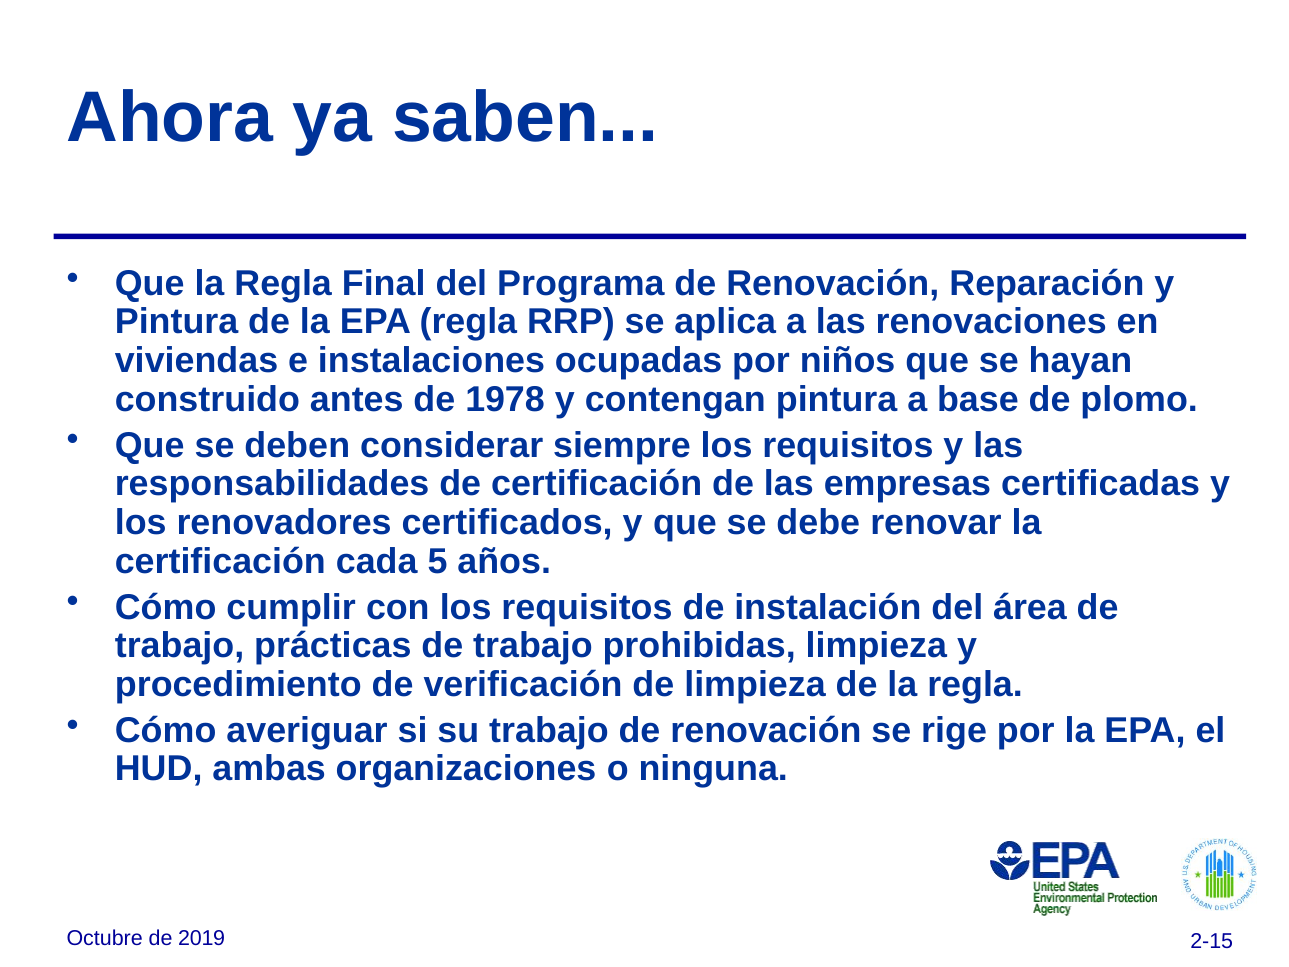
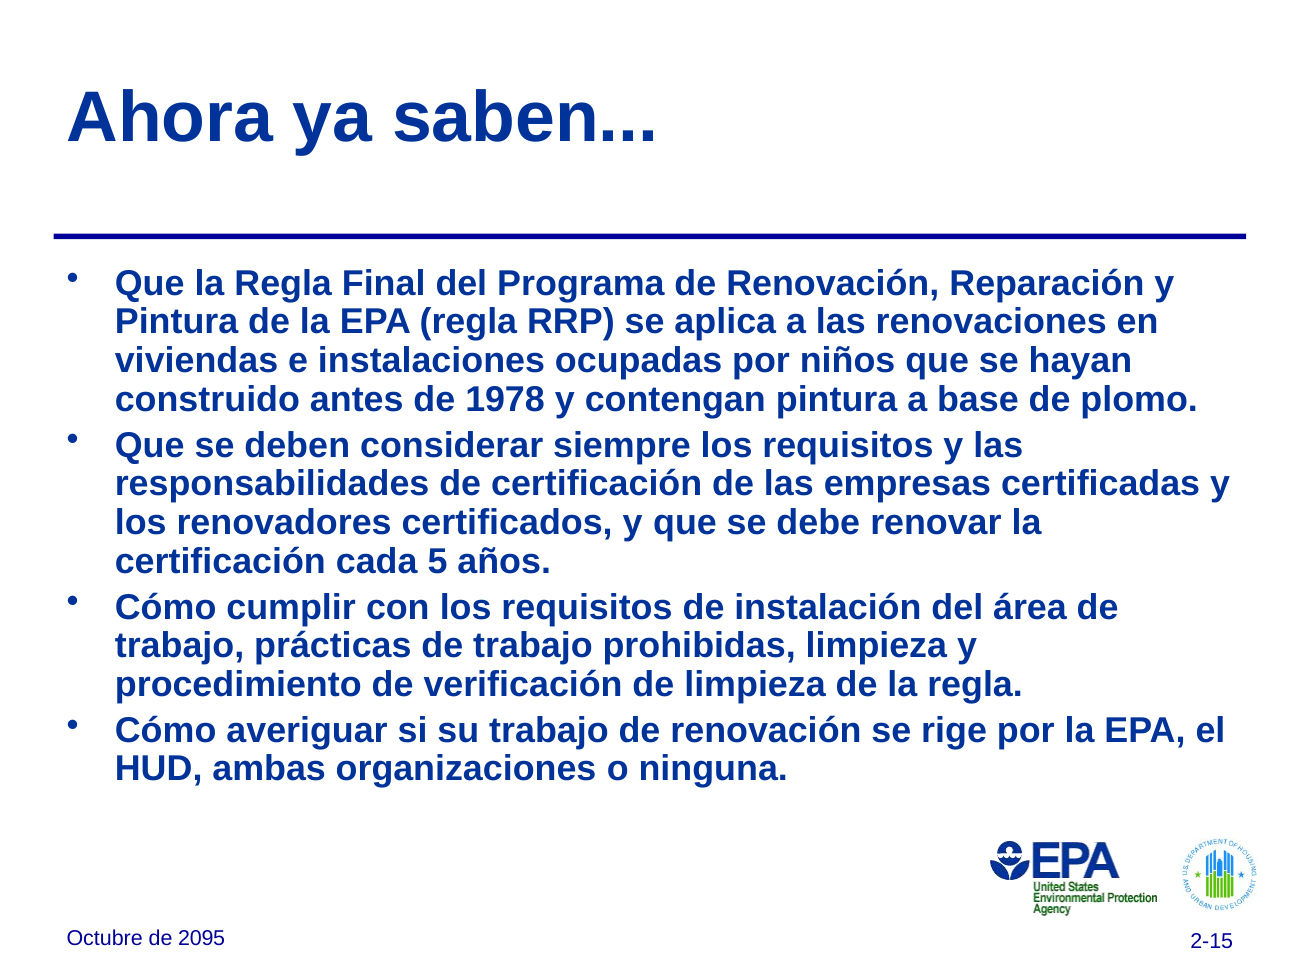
2019: 2019 -> 2095
